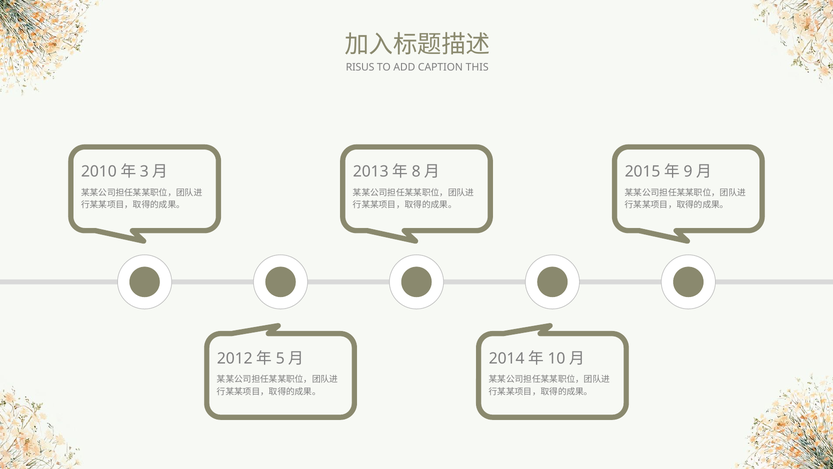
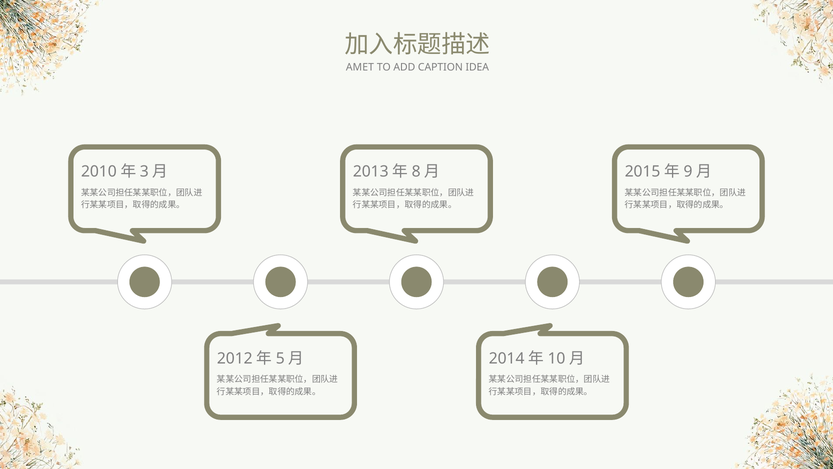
RISUS: RISUS -> AMET
THIS: THIS -> IDEA
